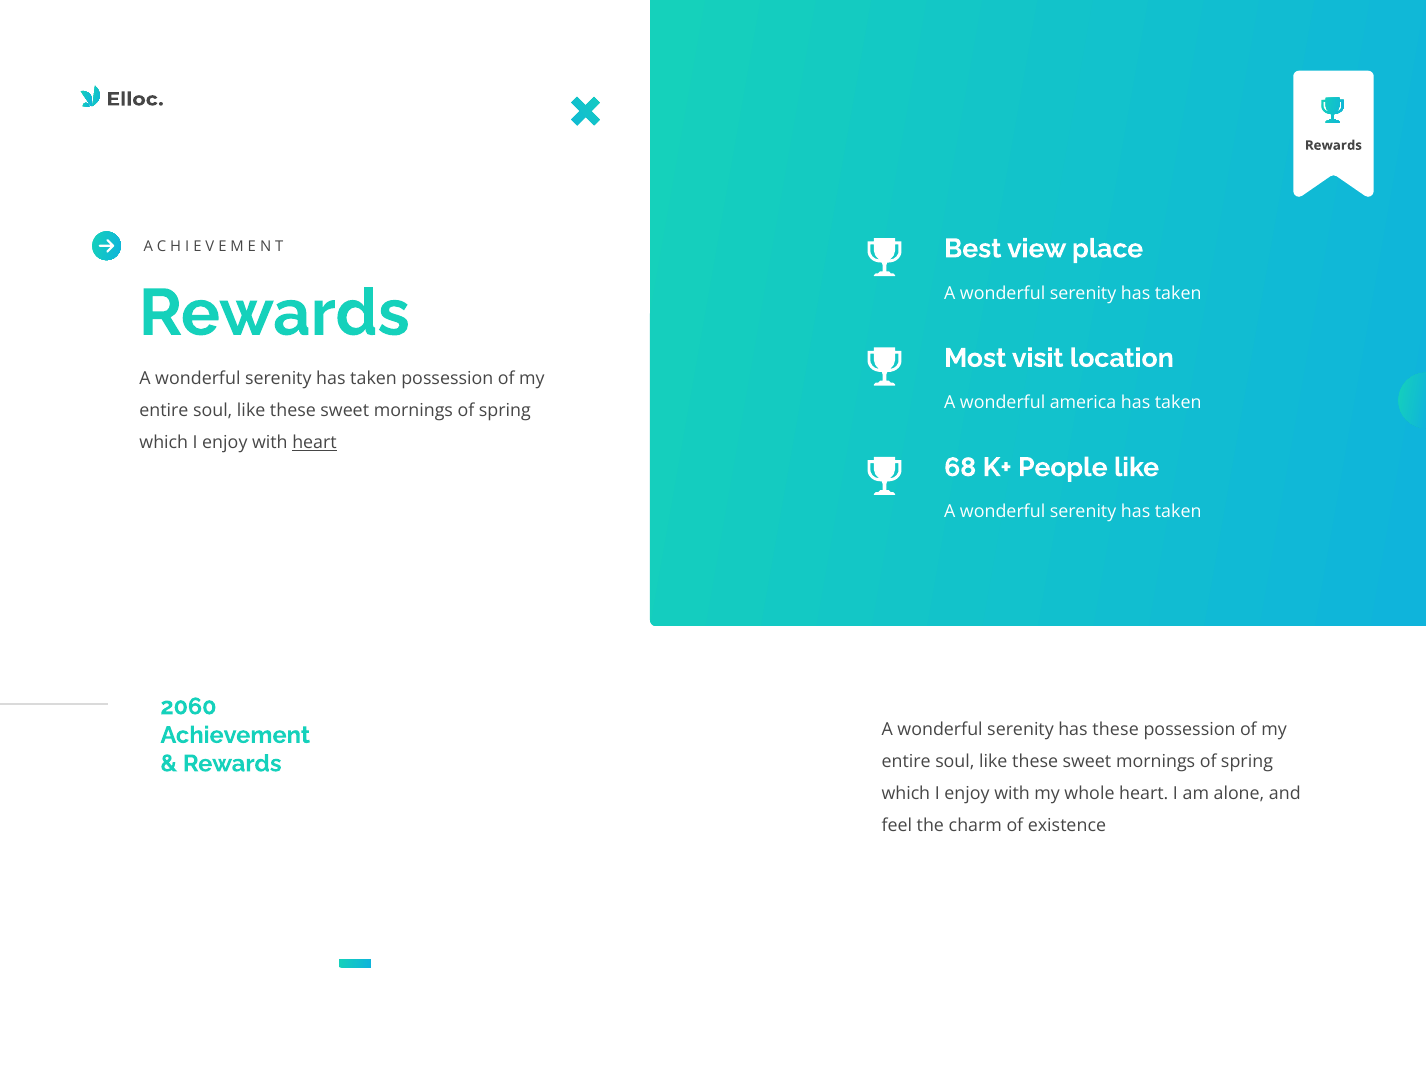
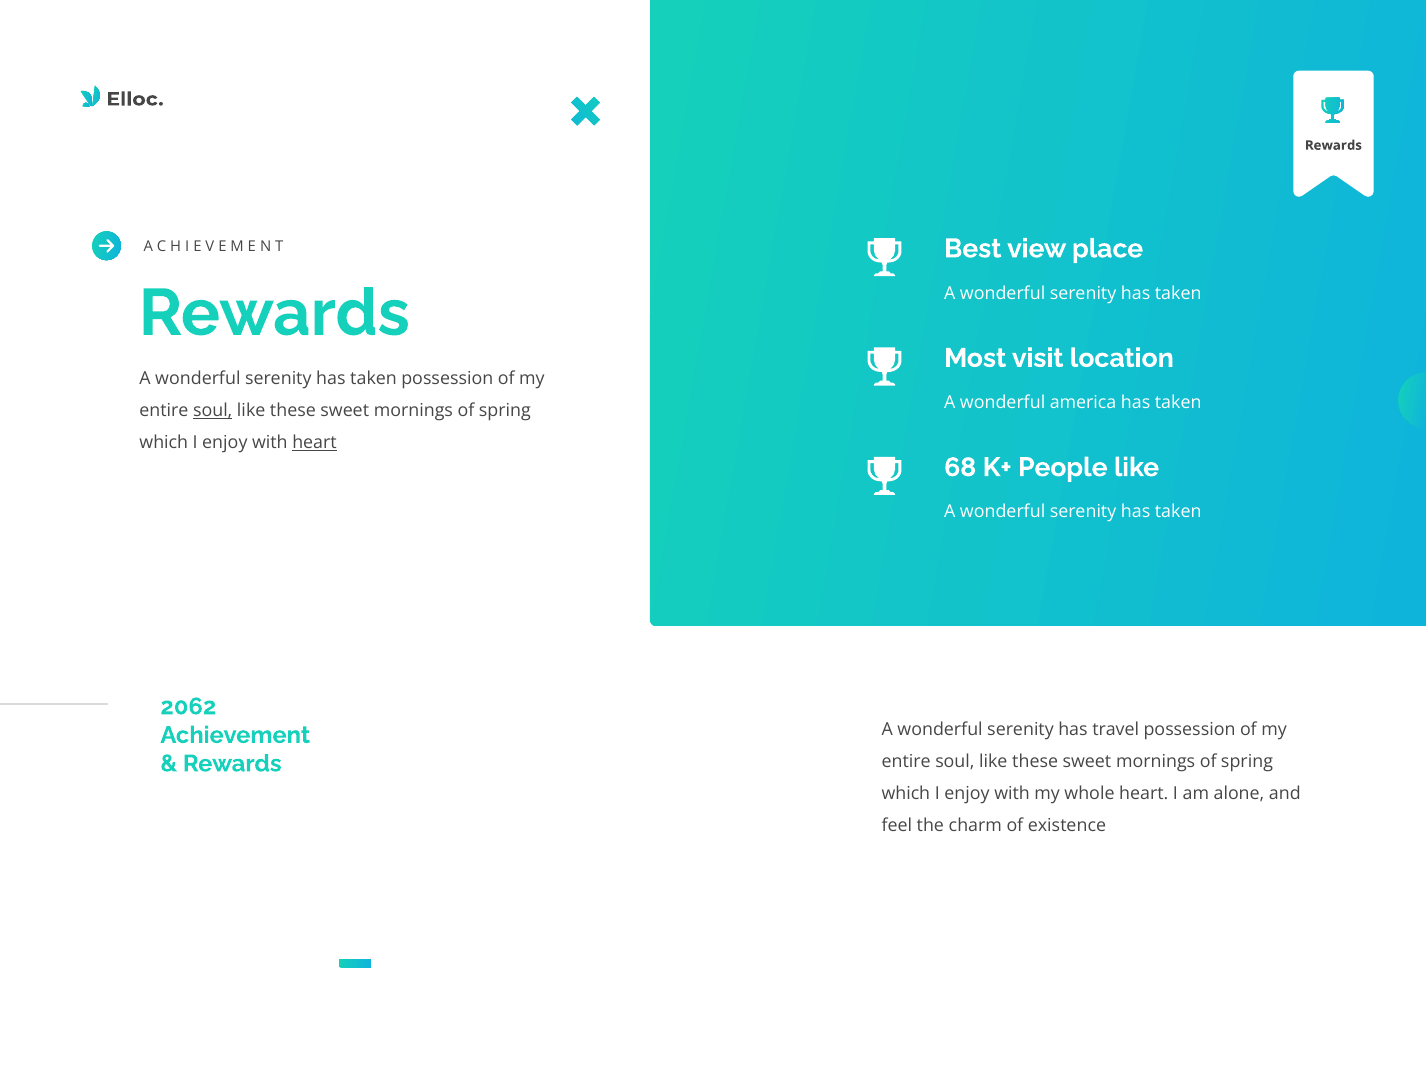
soul at (213, 410) underline: none -> present
2060: 2060 -> 2062
has these: these -> travel
